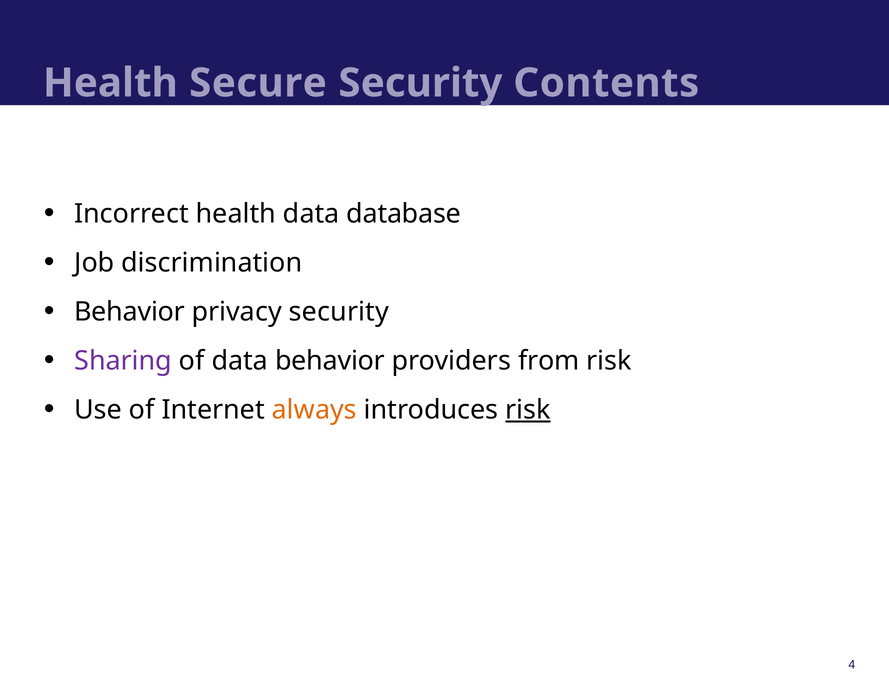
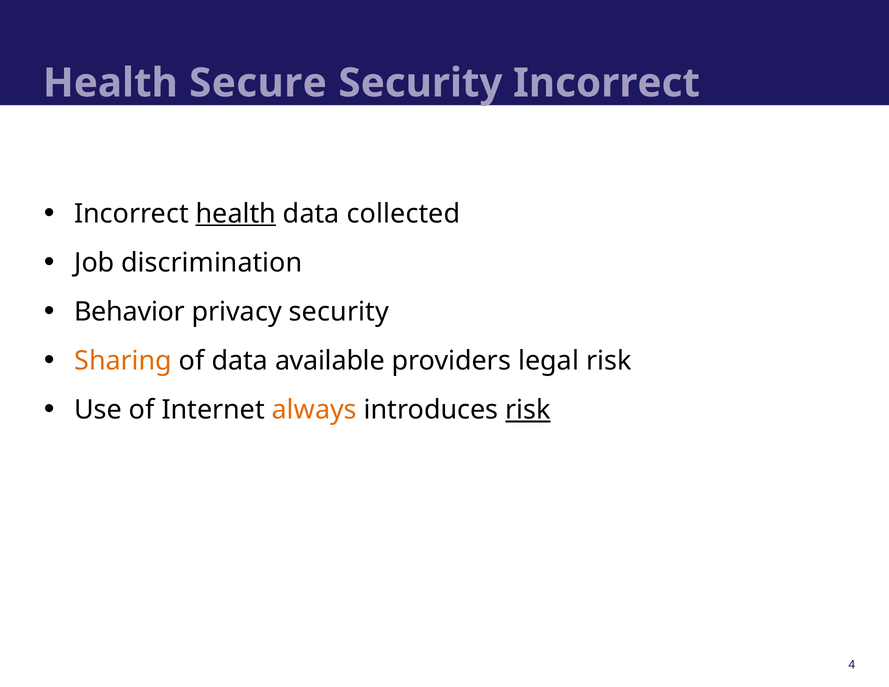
Security Contents: Contents -> Incorrect
health at (236, 214) underline: none -> present
database: database -> collected
Sharing colour: purple -> orange
data behavior: behavior -> available
from: from -> legal
